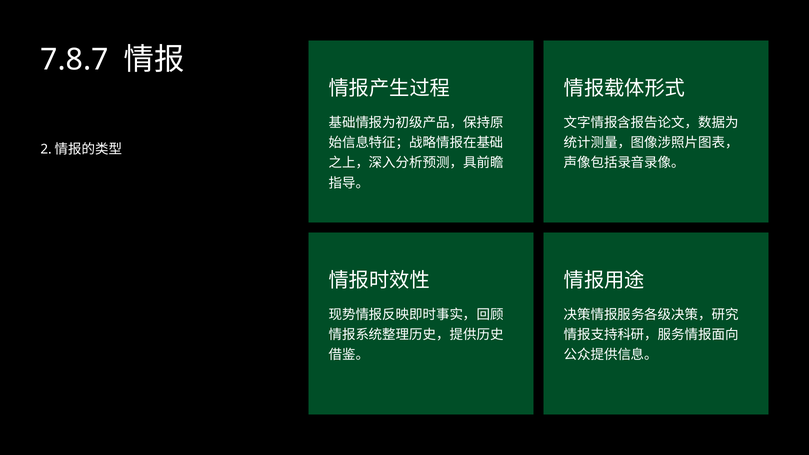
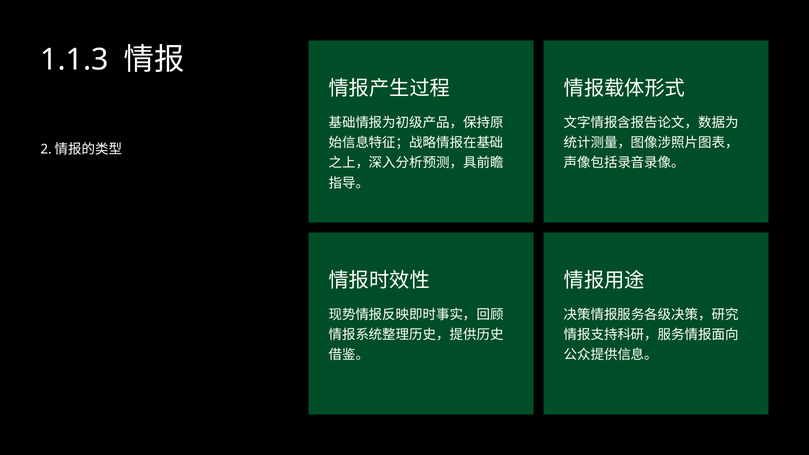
7.8.7: 7.8.7 -> 1.1.3
